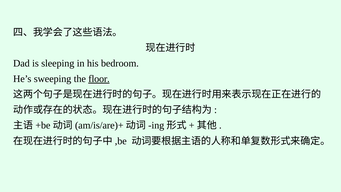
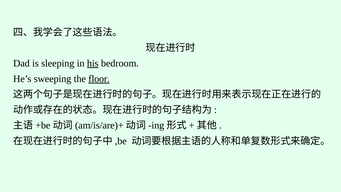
his underline: none -> present
